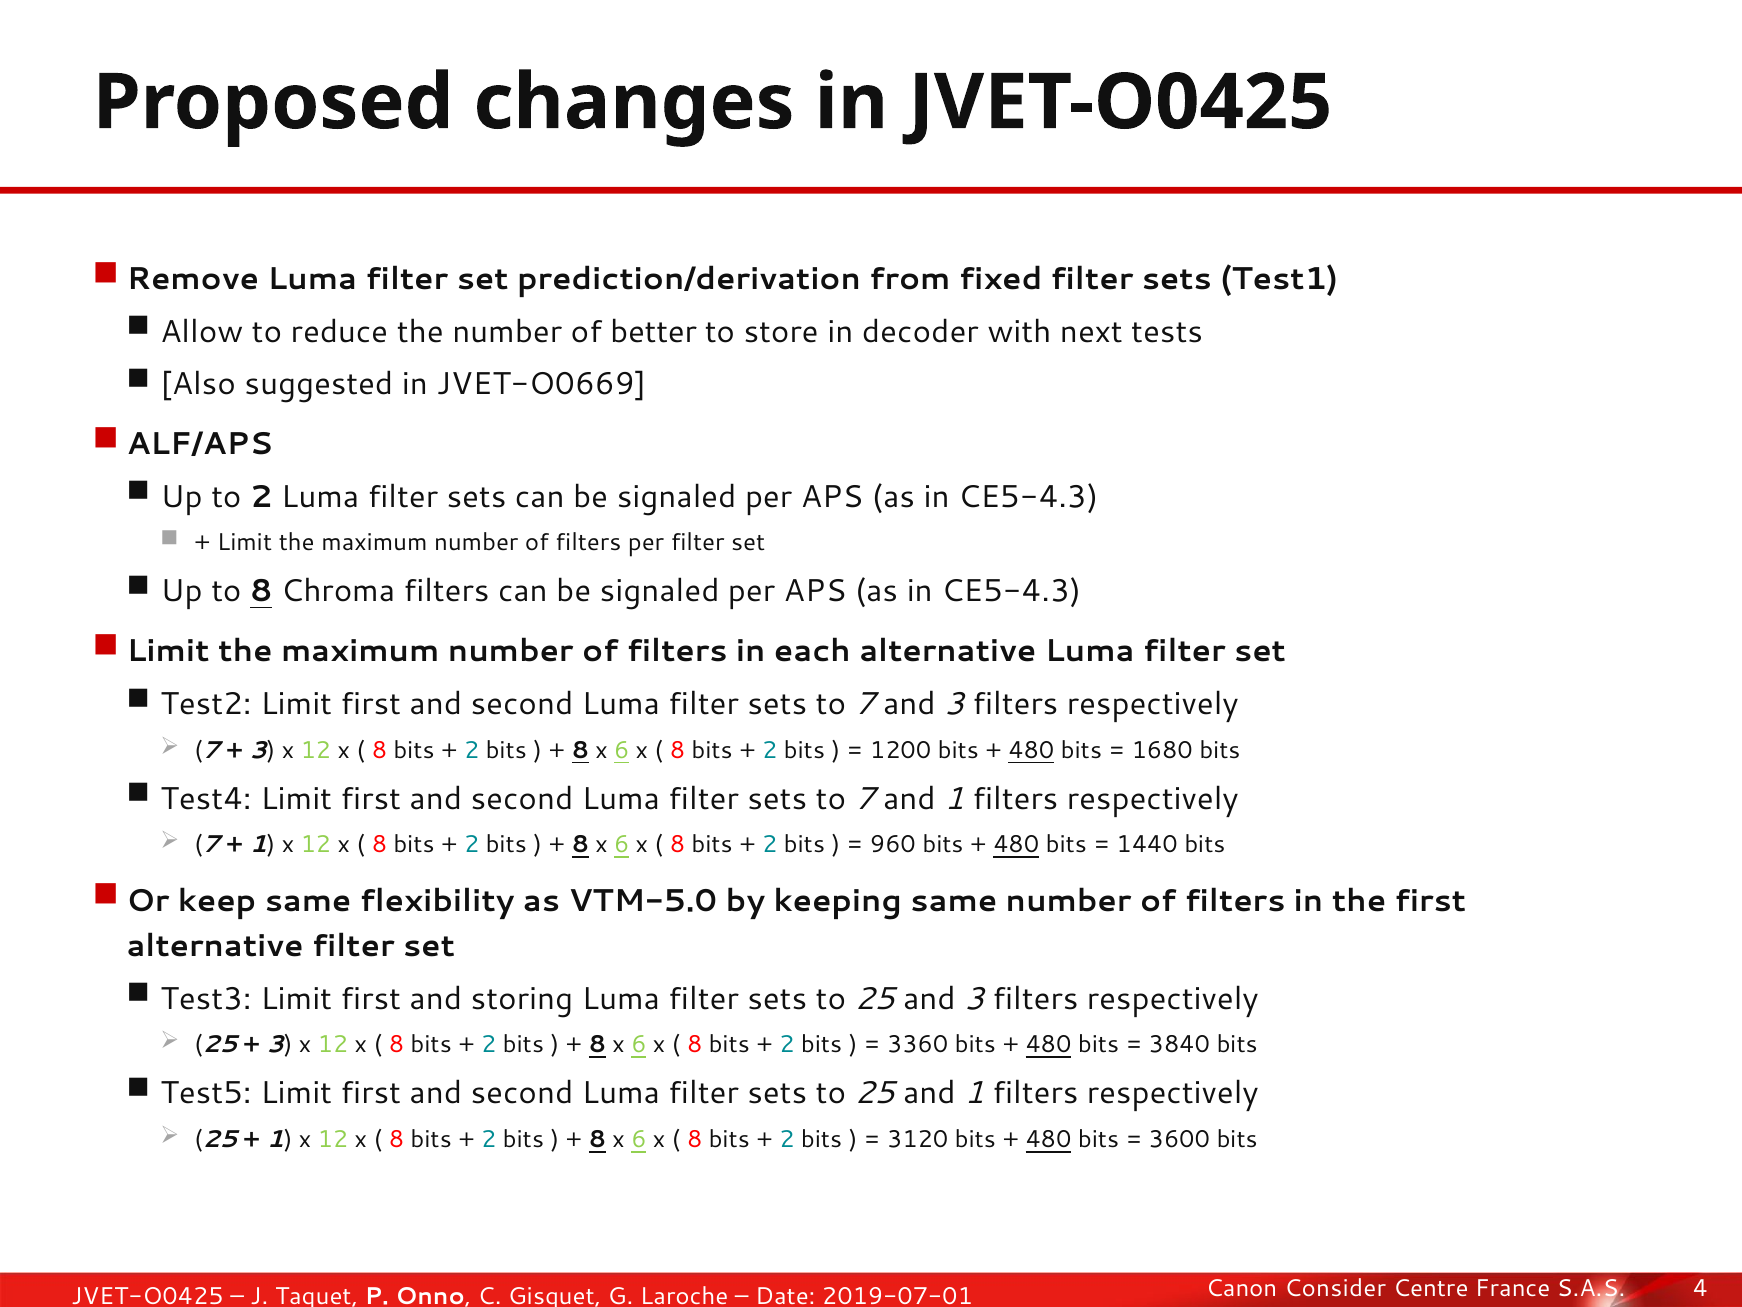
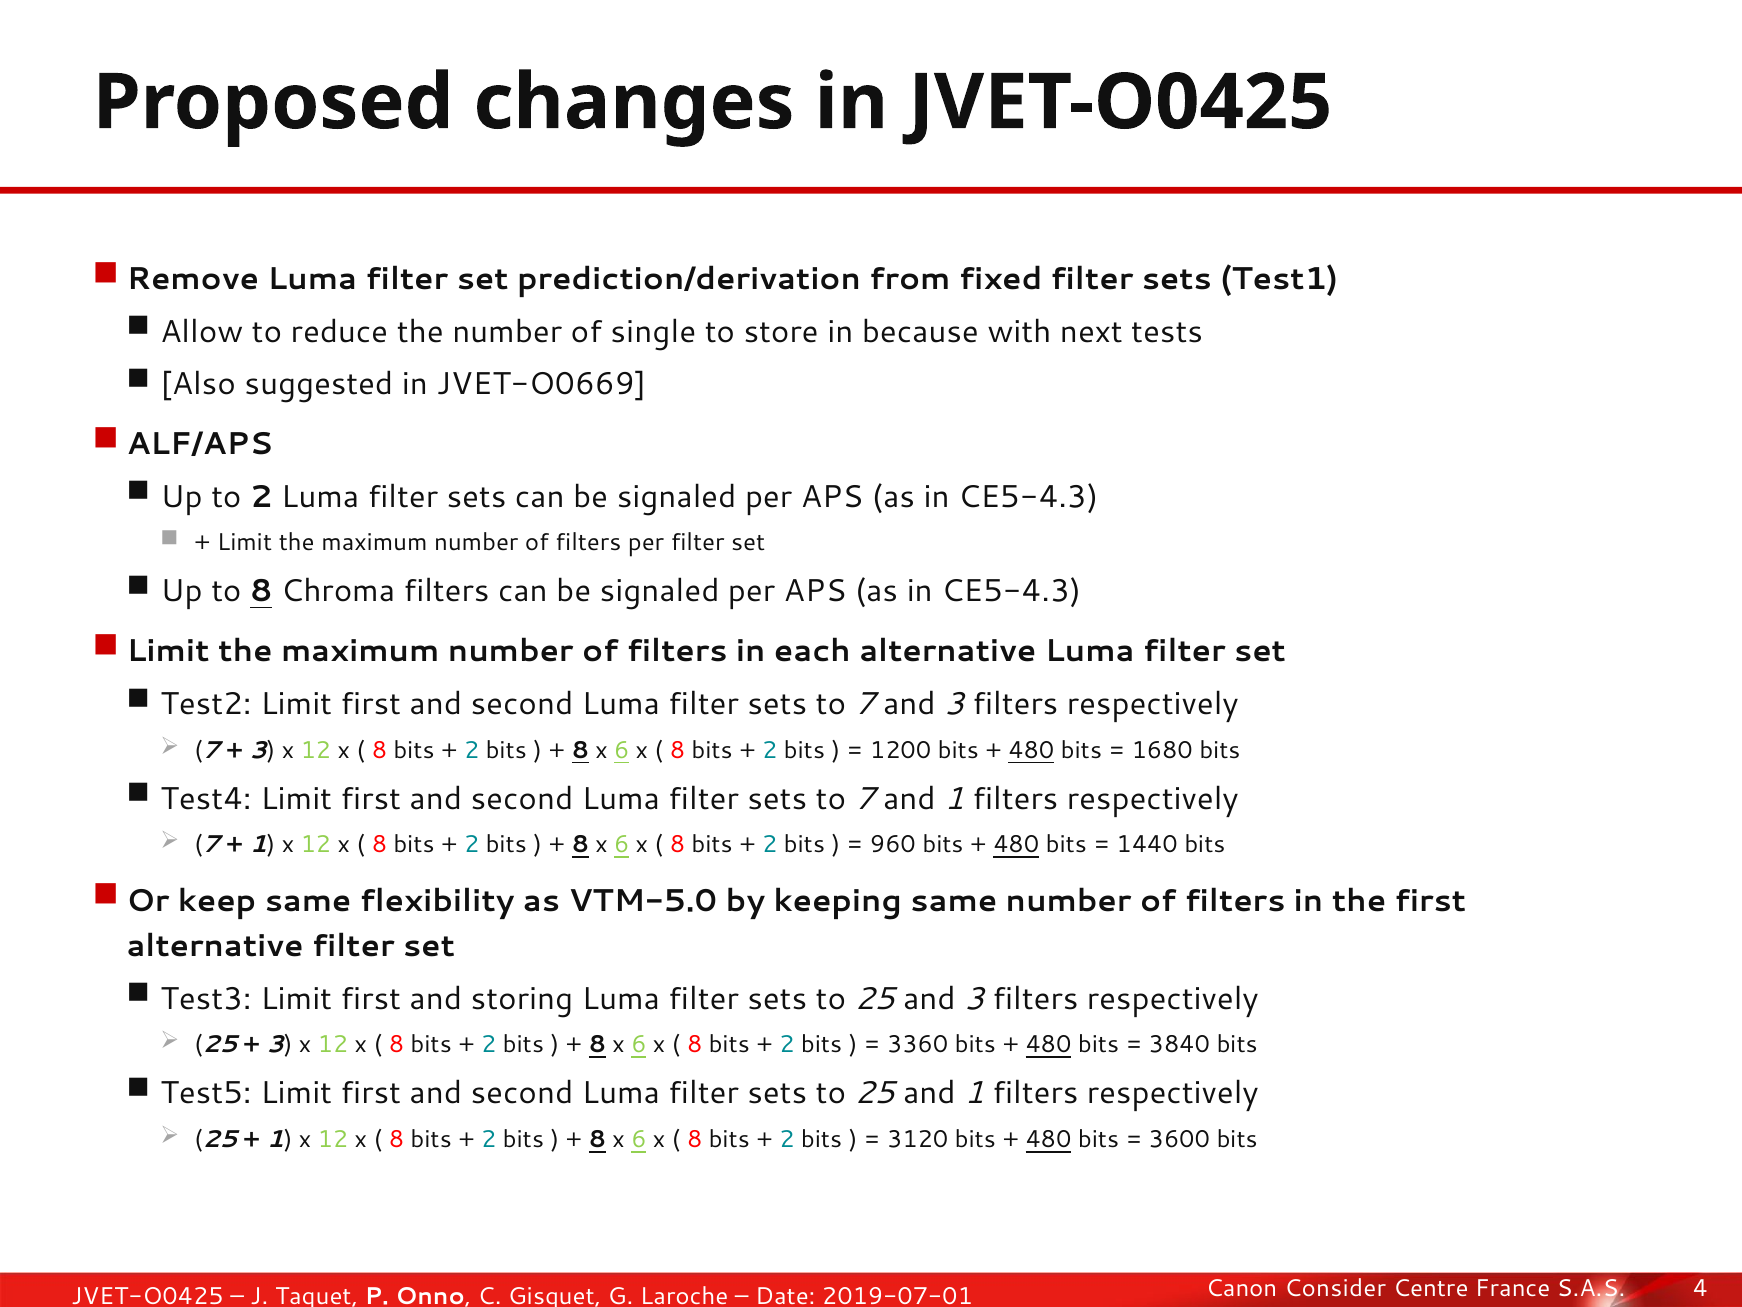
better: better -> single
decoder: decoder -> because
